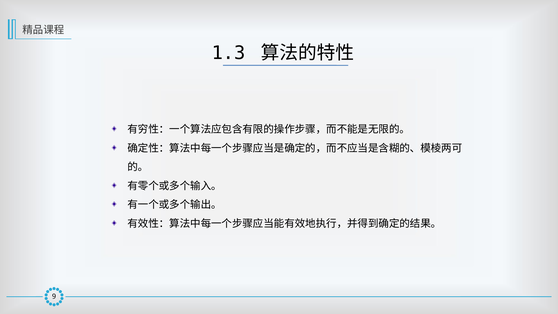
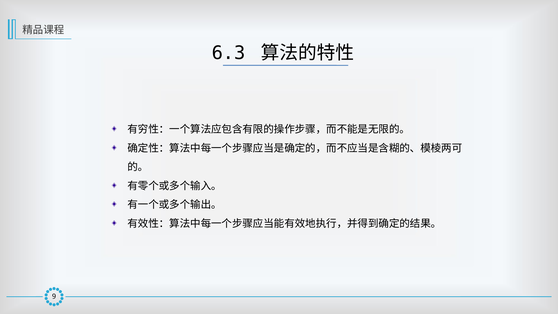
1.3: 1.3 -> 6.3
